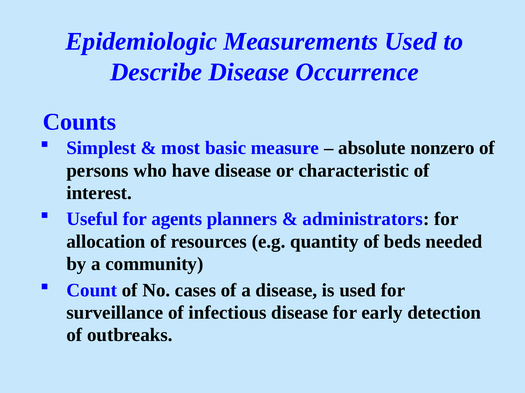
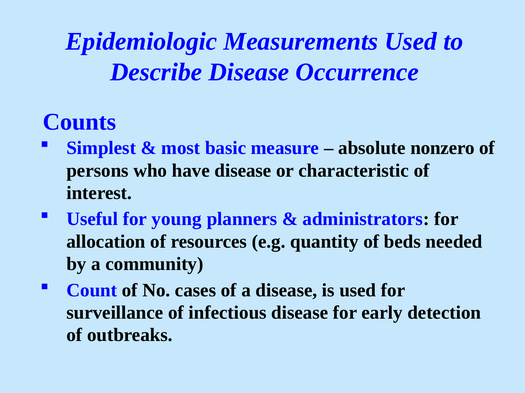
agents: agents -> young
